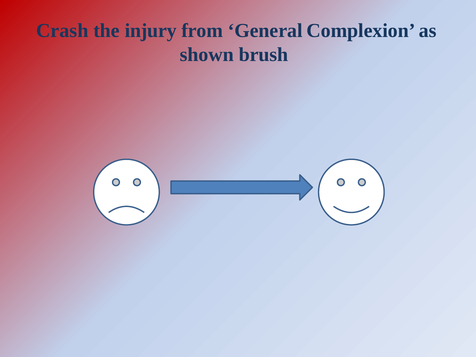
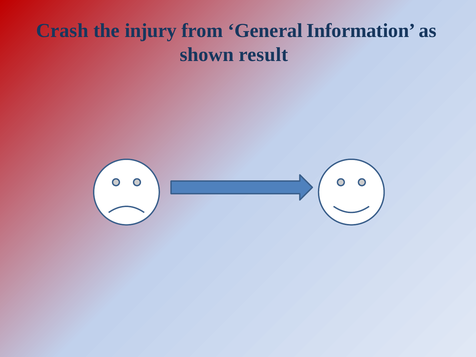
Complexion: Complexion -> Information
brush: brush -> result
